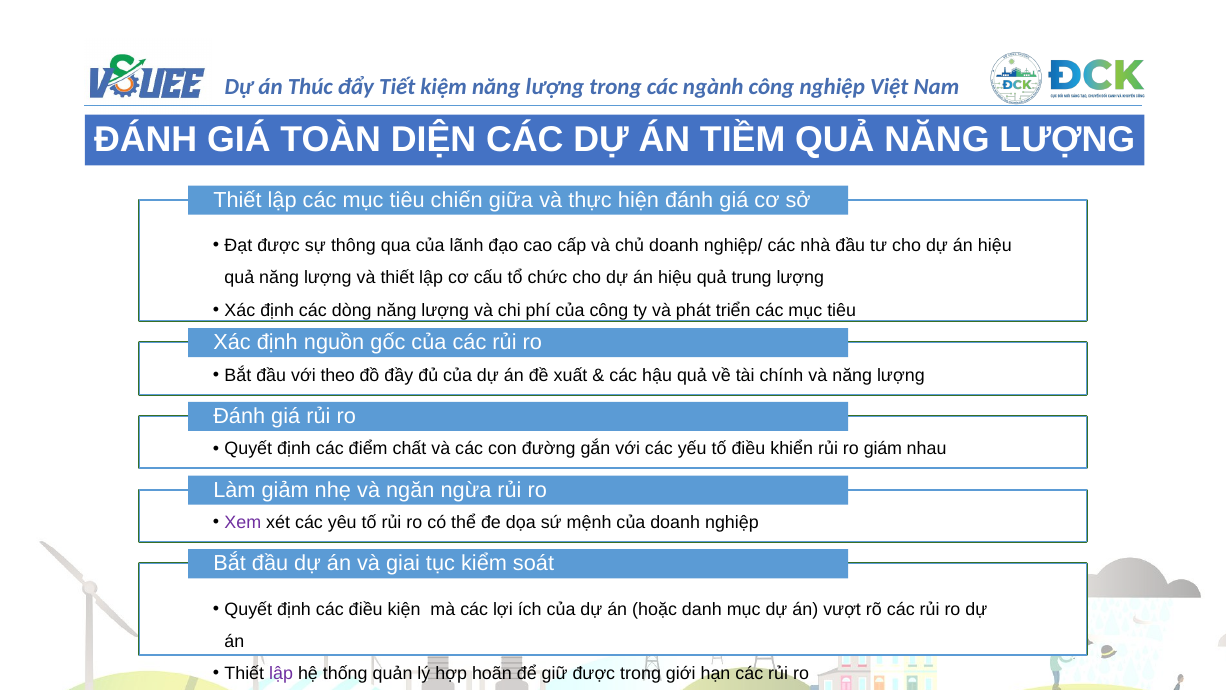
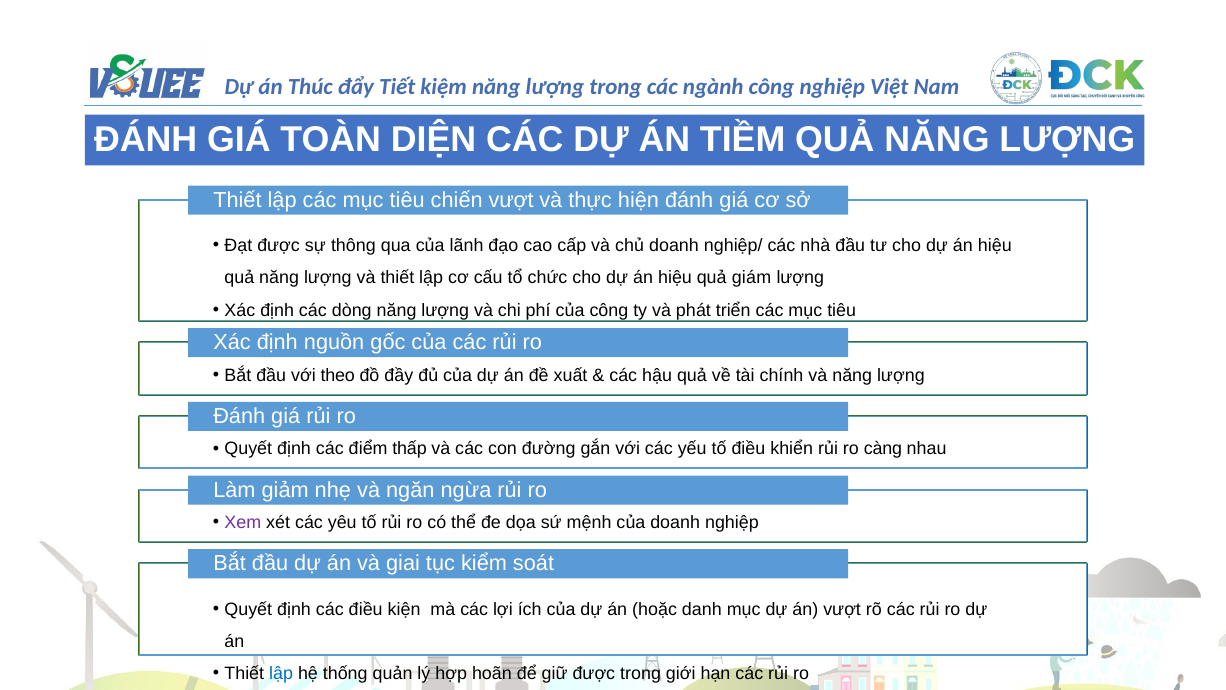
chiến giữa: giữa -> vượt
trung: trung -> giám
chất: chất -> thấp
giám: giám -> càng
lập at (281, 674) colour: purple -> blue
